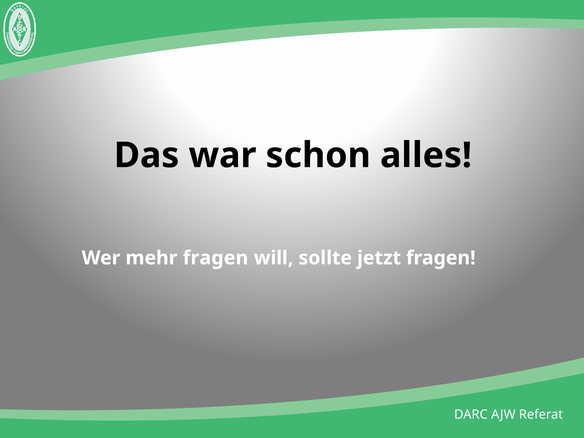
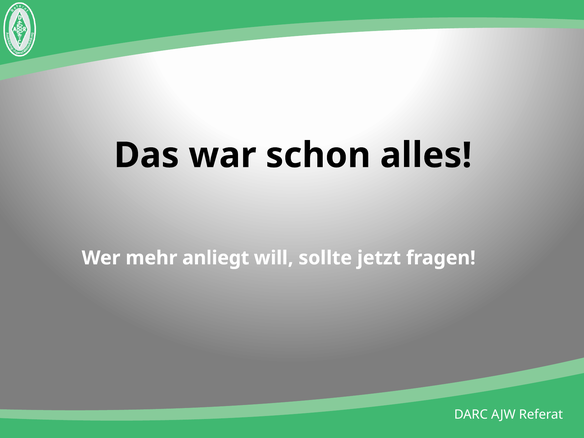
mehr fragen: fragen -> anliegt
